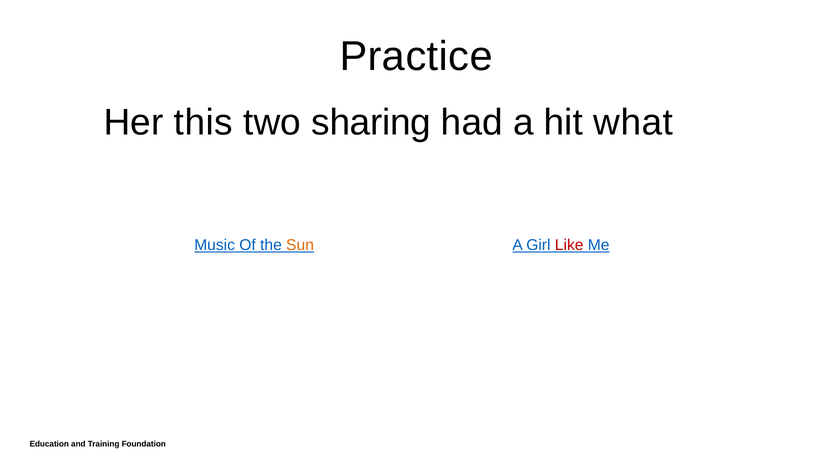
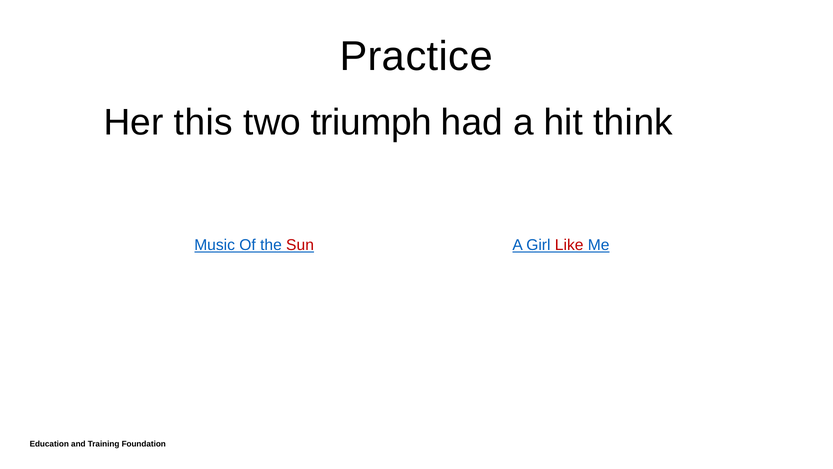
sharing: sharing -> triumph
what: what -> think
Sun colour: orange -> red
